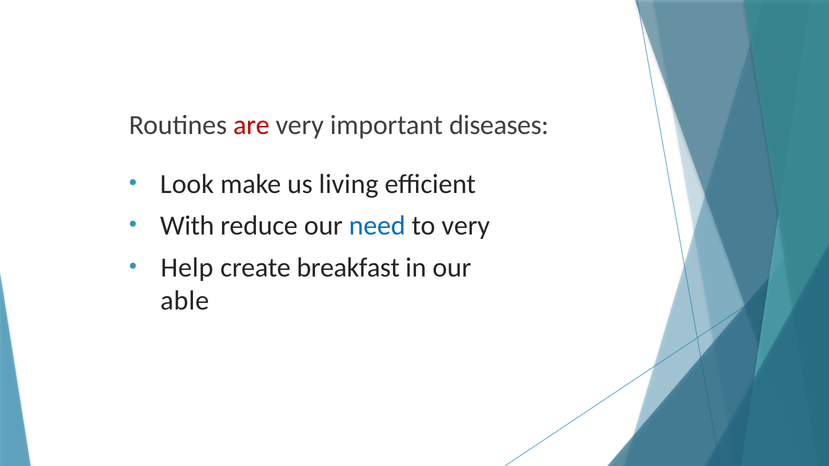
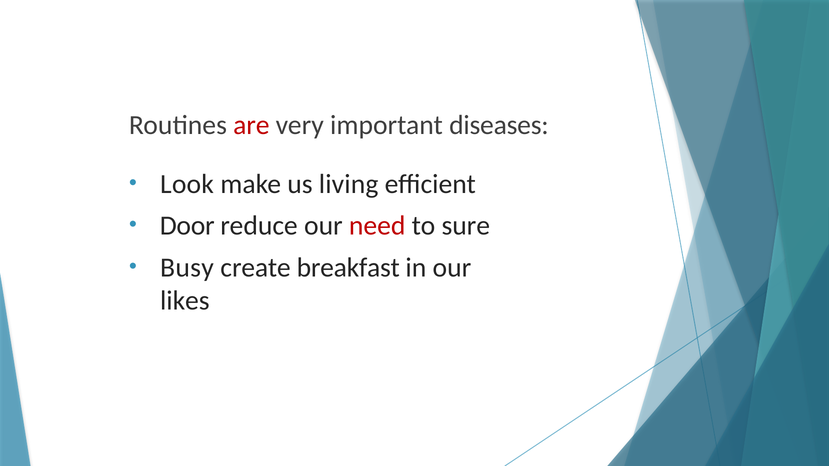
With: With -> Door
need colour: blue -> red
to very: very -> sure
Help: Help -> Busy
able: able -> likes
